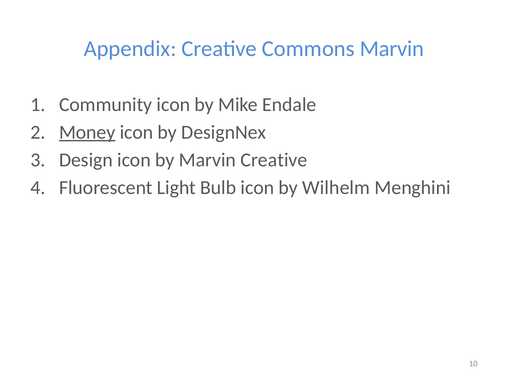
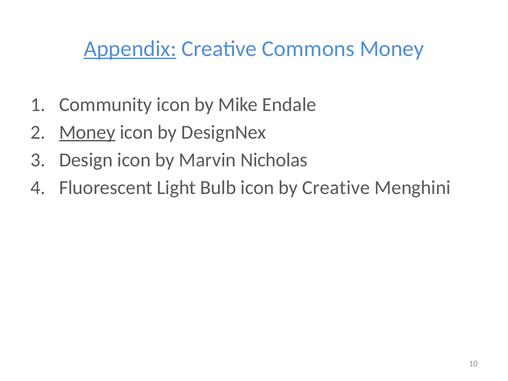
Appendix underline: none -> present
Commons Marvin: Marvin -> Money
Marvin Creative: Creative -> Nicholas
by Wilhelm: Wilhelm -> Creative
